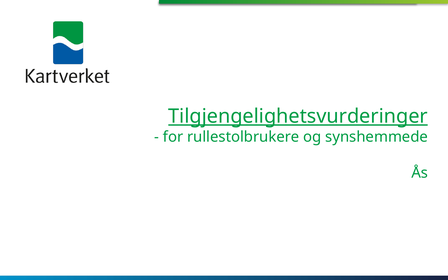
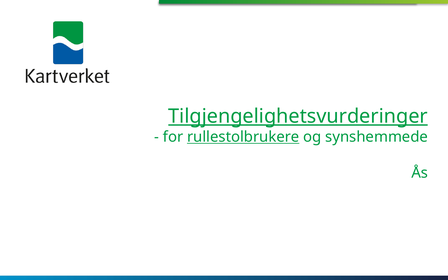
rullestolbrukere underline: none -> present
